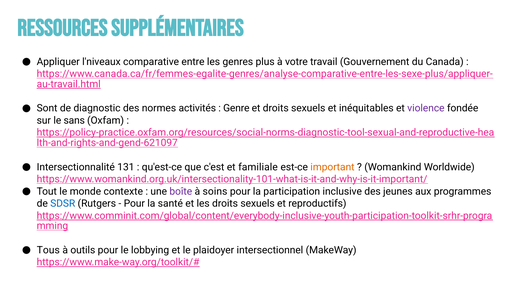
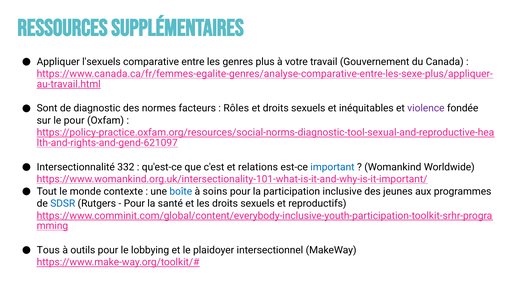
l'niveaux: l'niveaux -> l'sexuels
activités: activités -> facteurs
Genre: Genre -> Rôles
le sans: sans -> pour
131: 131 -> 332
familiale: familiale -> relations
important colour: orange -> blue
boîte colour: purple -> blue
